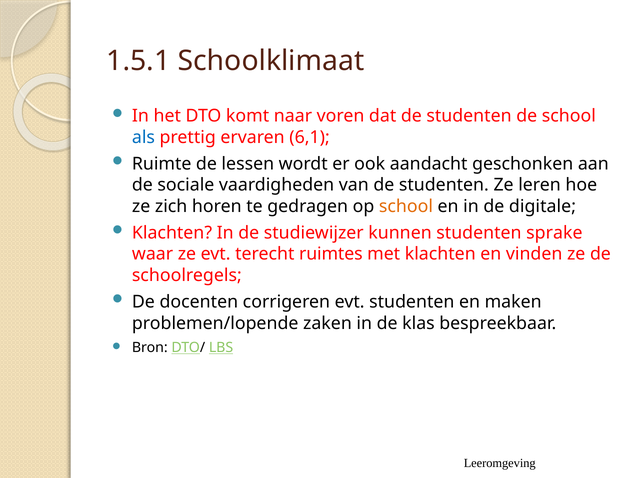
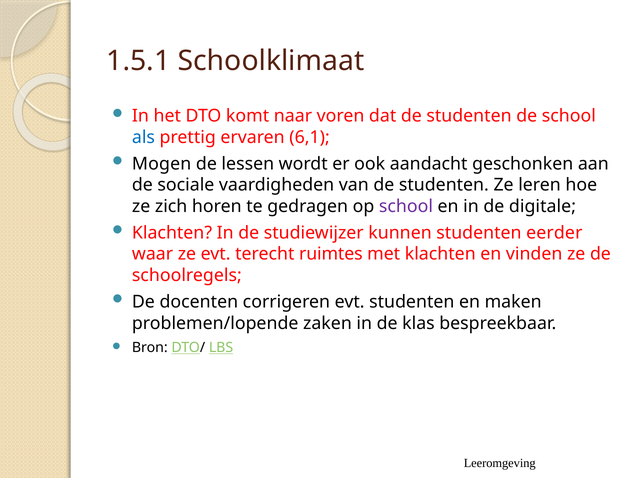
Ruimte: Ruimte -> Mogen
school at (406, 206) colour: orange -> purple
sprake: sprake -> eerder
